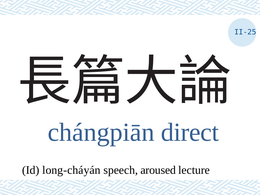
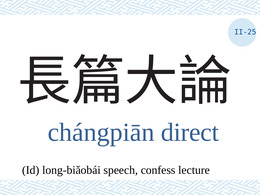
long-cháyán: long-cháyán -> long-biǎobái
aroused: aroused -> confess
